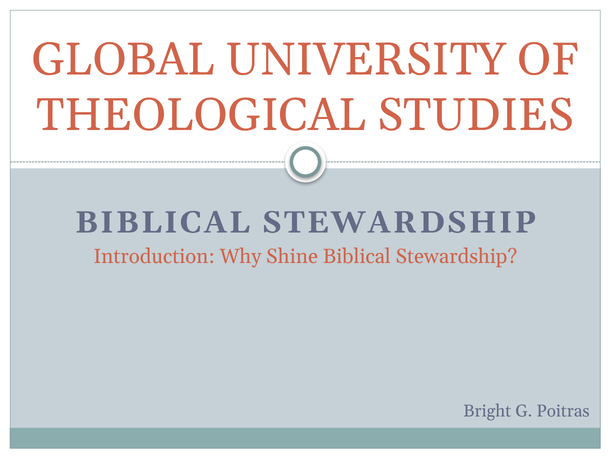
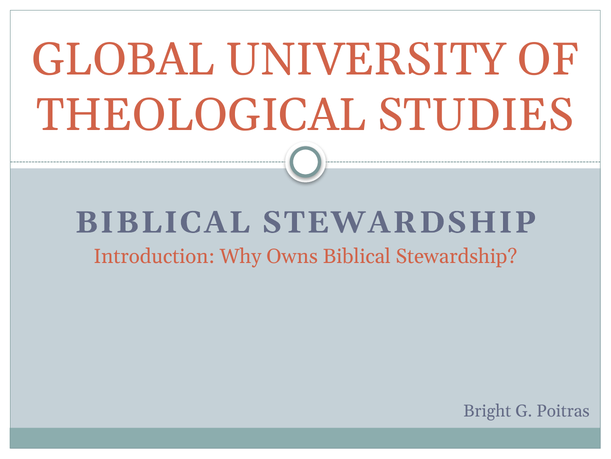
Shine: Shine -> Owns
